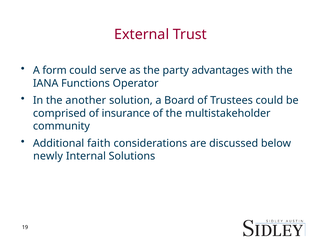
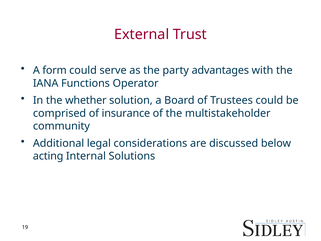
another: another -> whether
faith: faith -> legal
newly: newly -> acting
